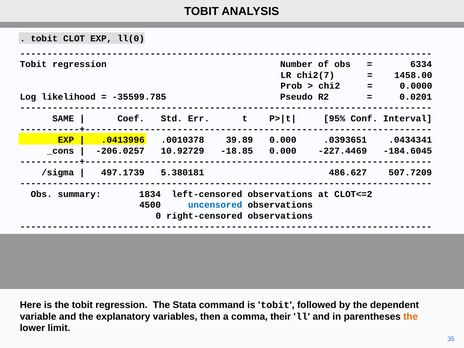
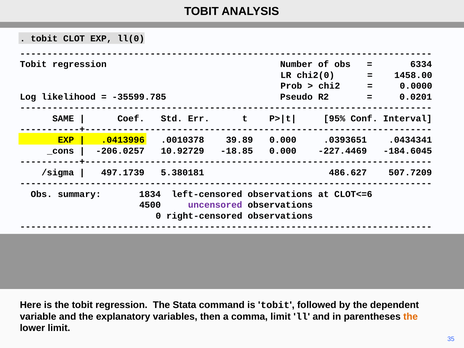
chi2(7: chi2(7 -> chi2(0
CLOT<=2: CLOT<=2 -> CLOT<=6
uncensored colour: blue -> purple
comma their: their -> limit
